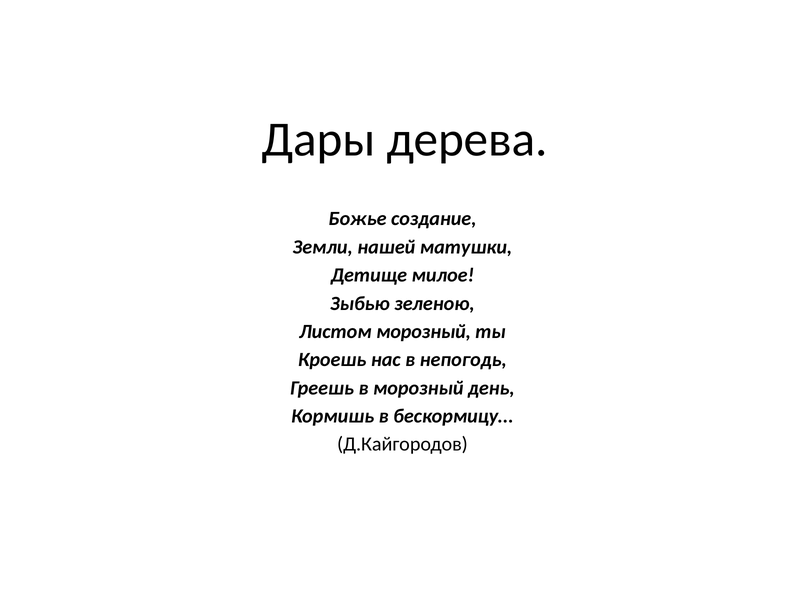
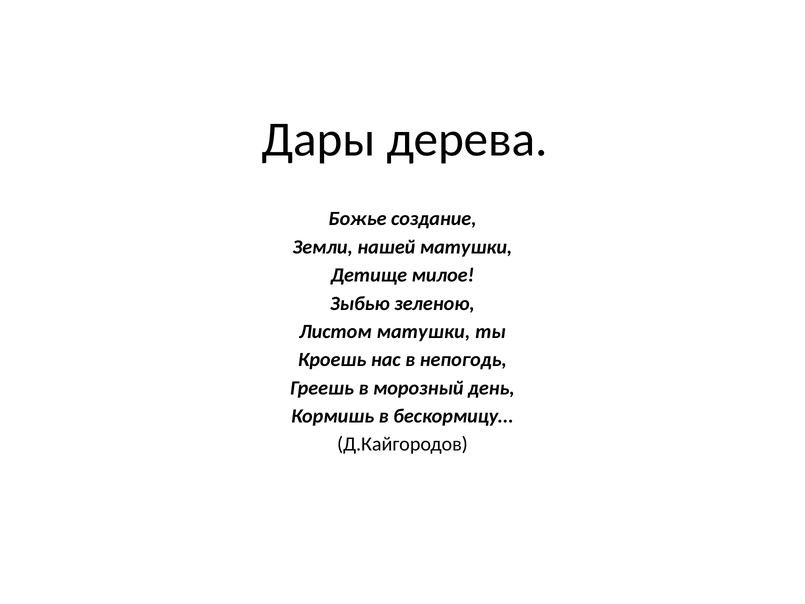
Листом морозный: морозный -> матушки
